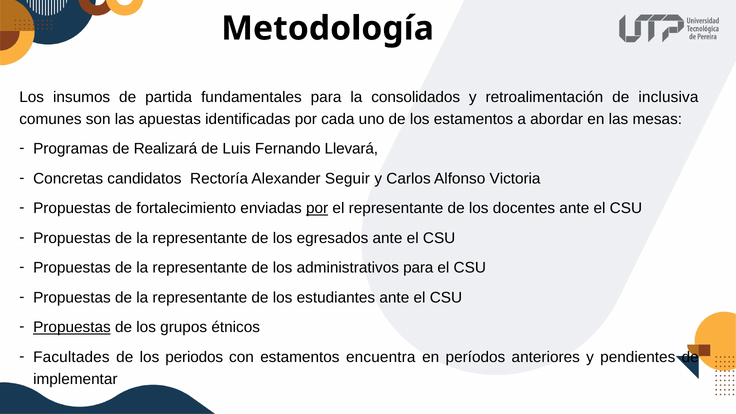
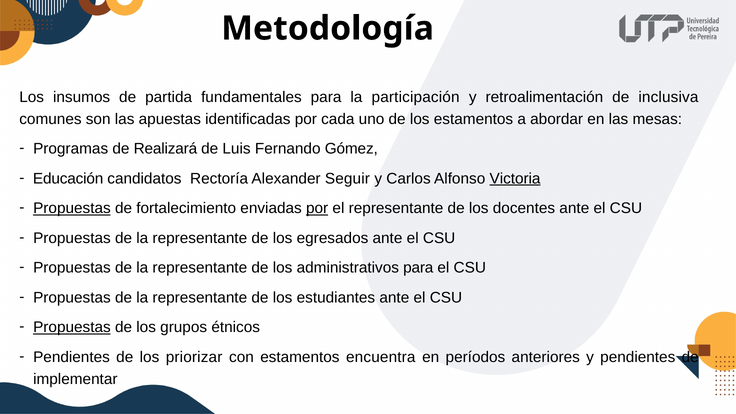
consolidados: consolidados -> participación
Llevará: Llevará -> Gómez
Concretas: Concretas -> Educación
Victoria underline: none -> present
Propuestas at (72, 208) underline: none -> present
Facultades at (71, 357): Facultades -> Pendientes
periodos: periodos -> priorizar
